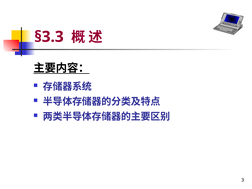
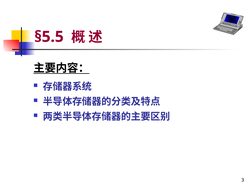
§3.3: §3.3 -> §5.5
